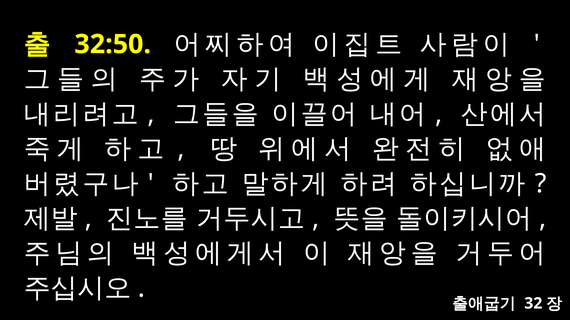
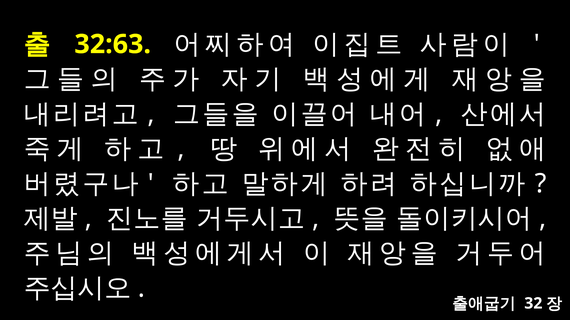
32:50: 32:50 -> 32:63
